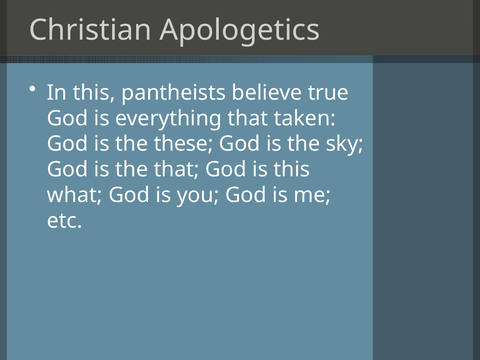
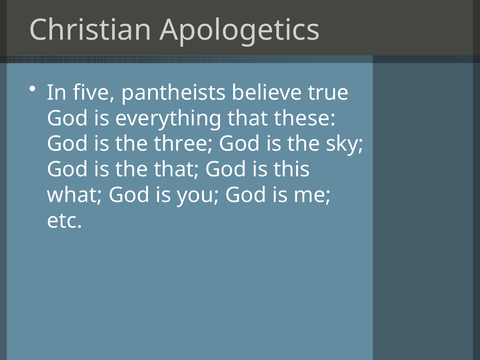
In this: this -> five
taken: taken -> these
these: these -> three
